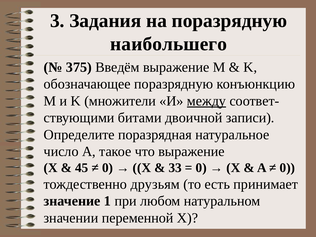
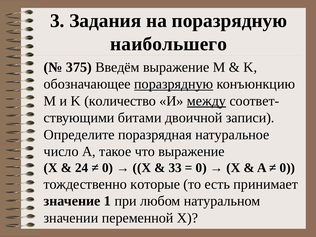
поразрядную at (174, 84) underline: none -> present
множители: множители -> количество
45: 45 -> 24
друзьям: друзьям -> которые
